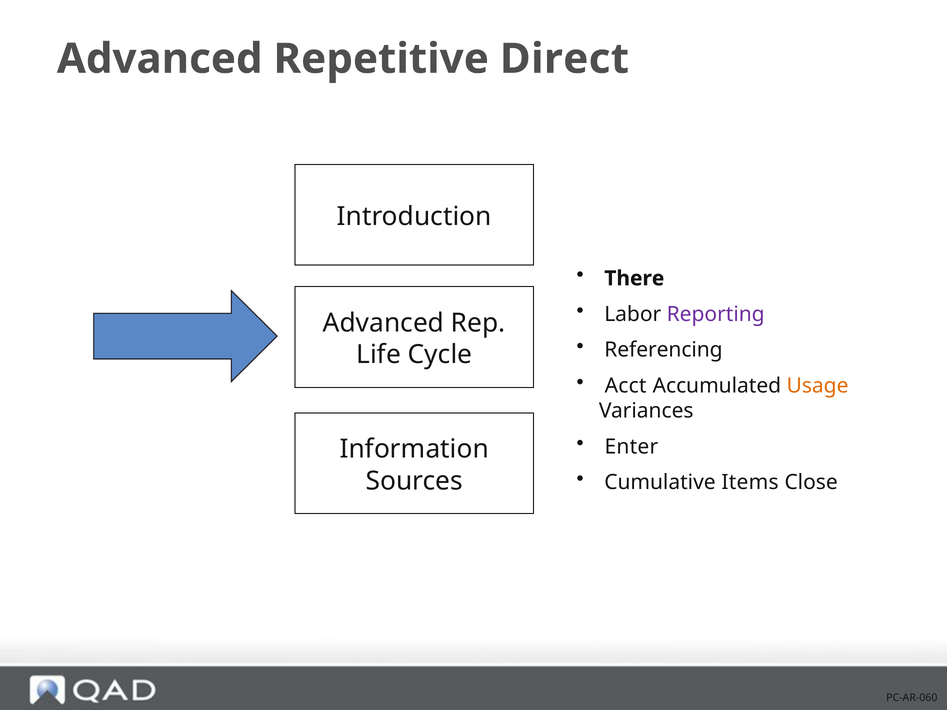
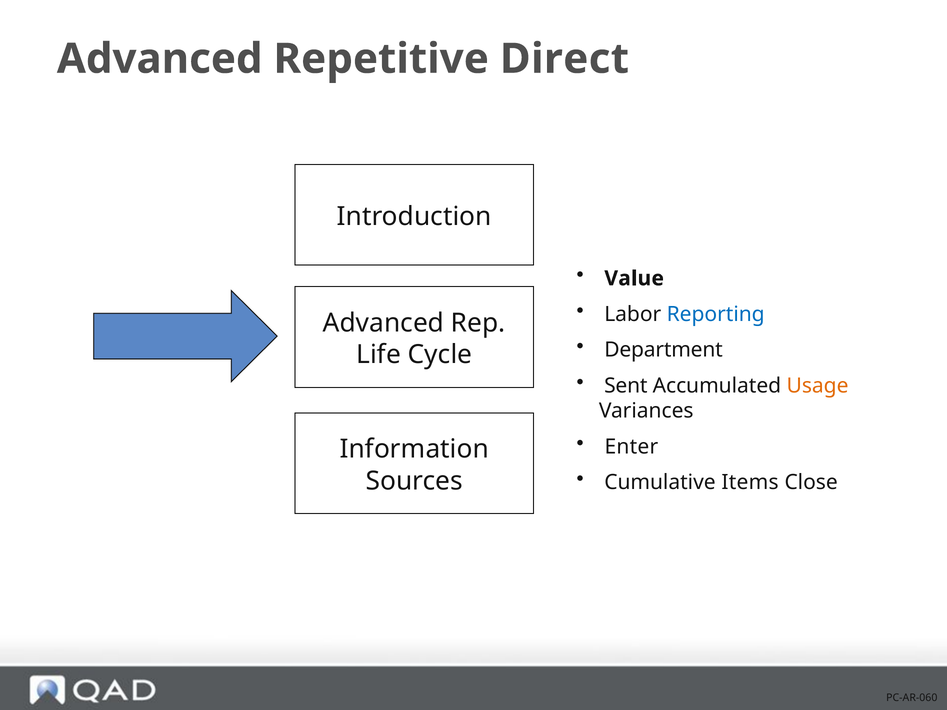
There: There -> Value
Reporting colour: purple -> blue
Referencing: Referencing -> Department
Acct: Acct -> Sent
